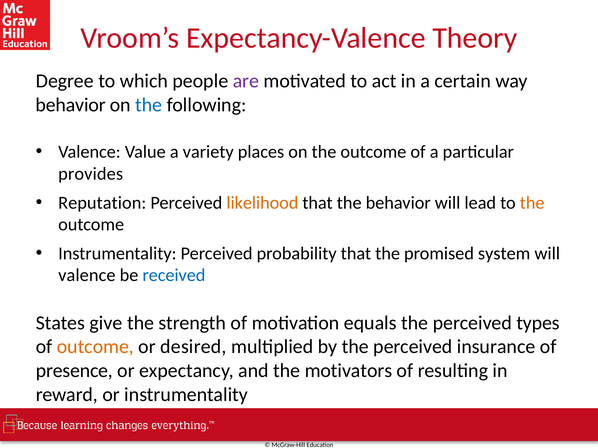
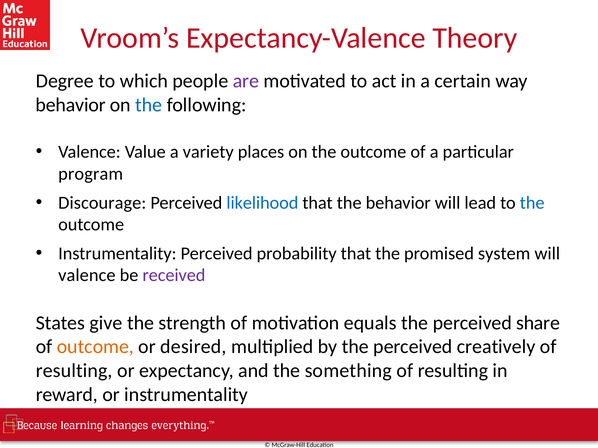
provides: provides -> program
Reputation: Reputation -> Discourage
likelihood colour: orange -> blue
the at (532, 203) colour: orange -> blue
received colour: blue -> purple
types: types -> share
insurance: insurance -> creatively
presence at (74, 371): presence -> resulting
motivators: motivators -> something
